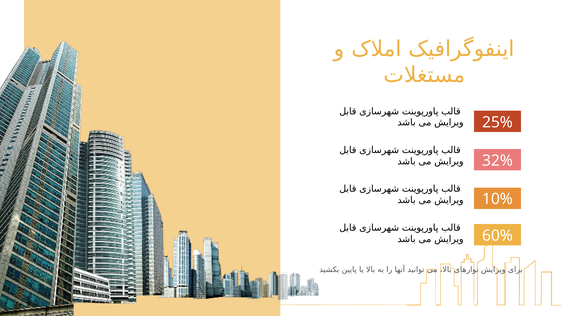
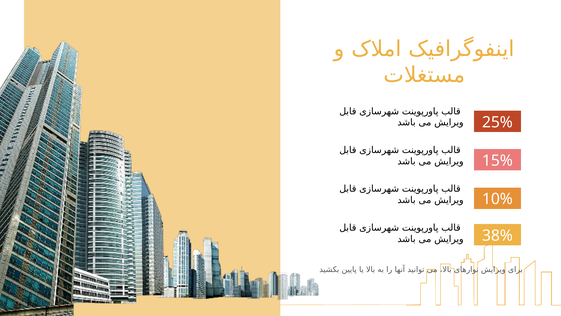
32%: 32% -> 15%
60%: 60% -> 38%
